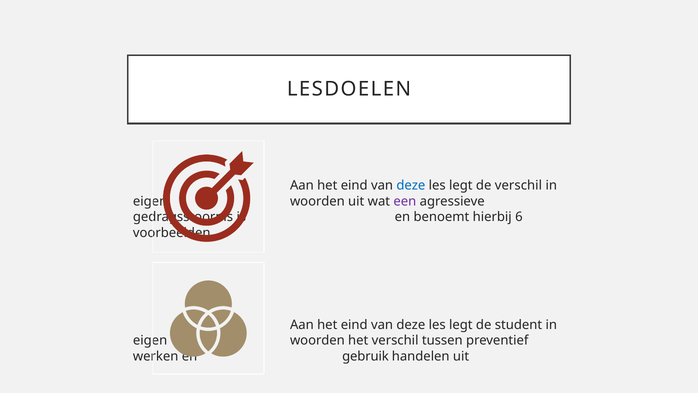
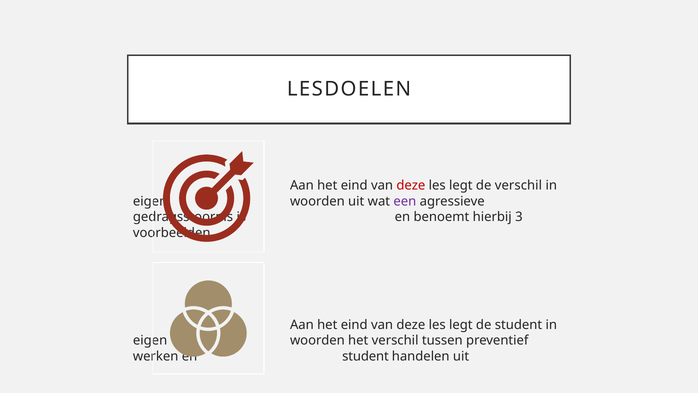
deze at (411, 185) colour: blue -> red
6: 6 -> 3
gebruik at (365, 356): gebruik -> student
